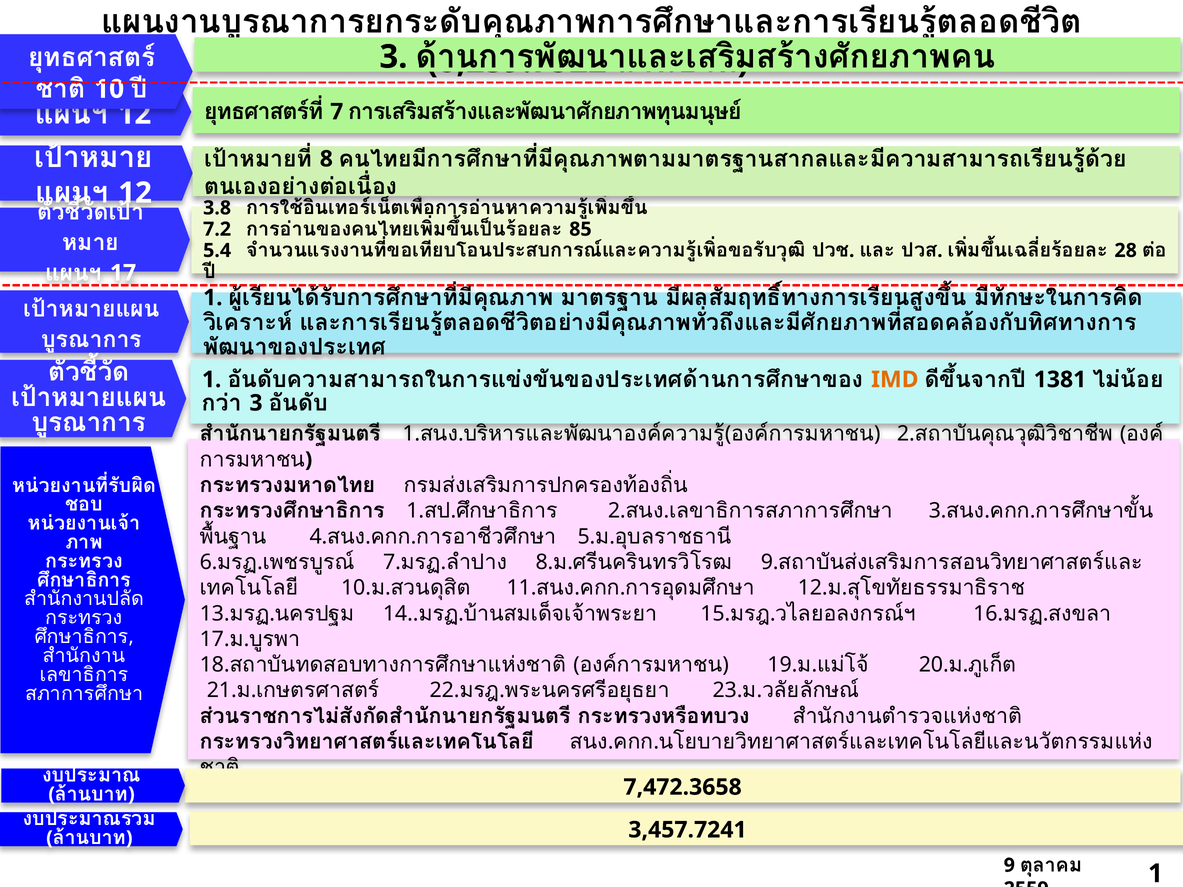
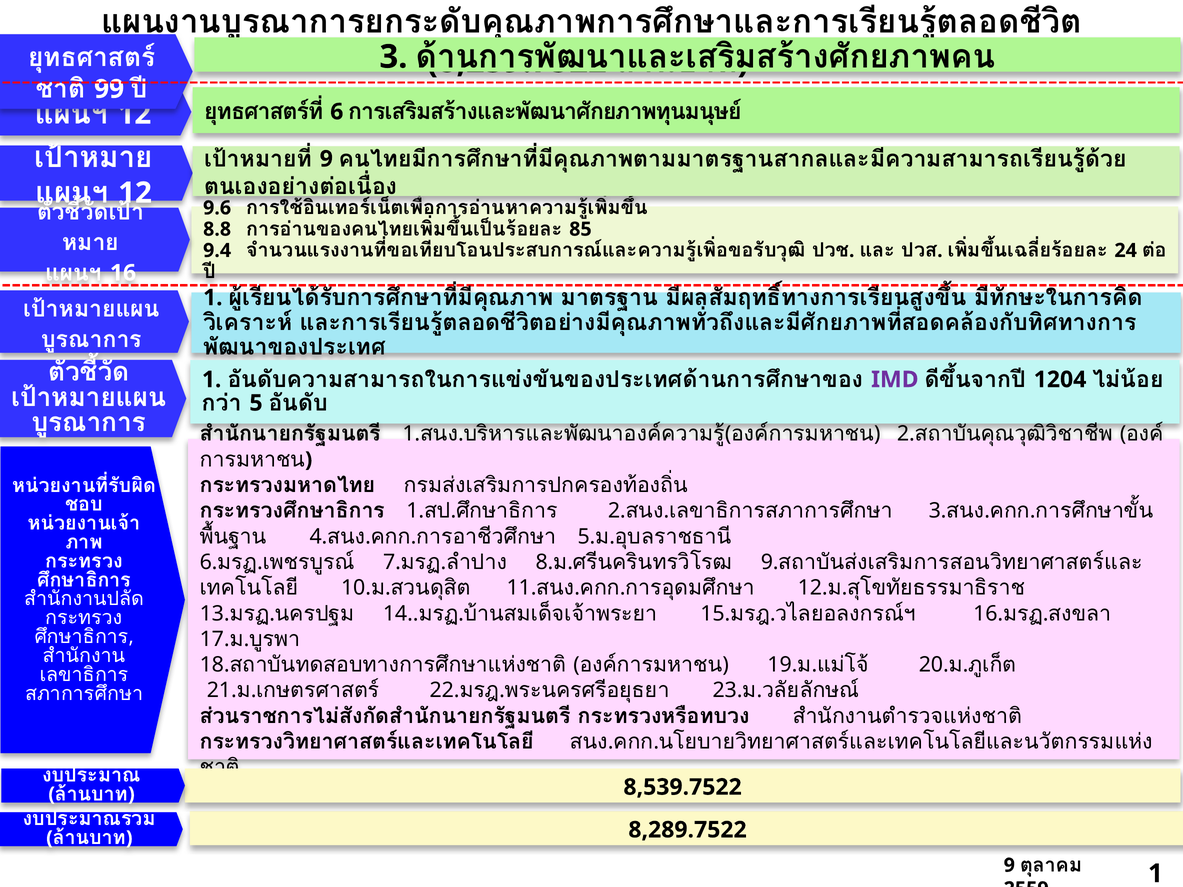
10: 10 -> 99
7: 7 -> 6
8 at (326, 159): 8 -> 9
3.8: 3.8 -> 9.6
7.2: 7.2 -> 8.8
5.4: 5.4 -> 9.4
28: 28 -> 24
17: 17 -> 16
IMD colour: orange -> purple
1381: 1381 -> 1204
3 at (256, 403): 3 -> 5
7,472.3658: 7,472.3658 -> 8,539.7522
3,457.7241: 3,457.7241 -> 8,289.7522
